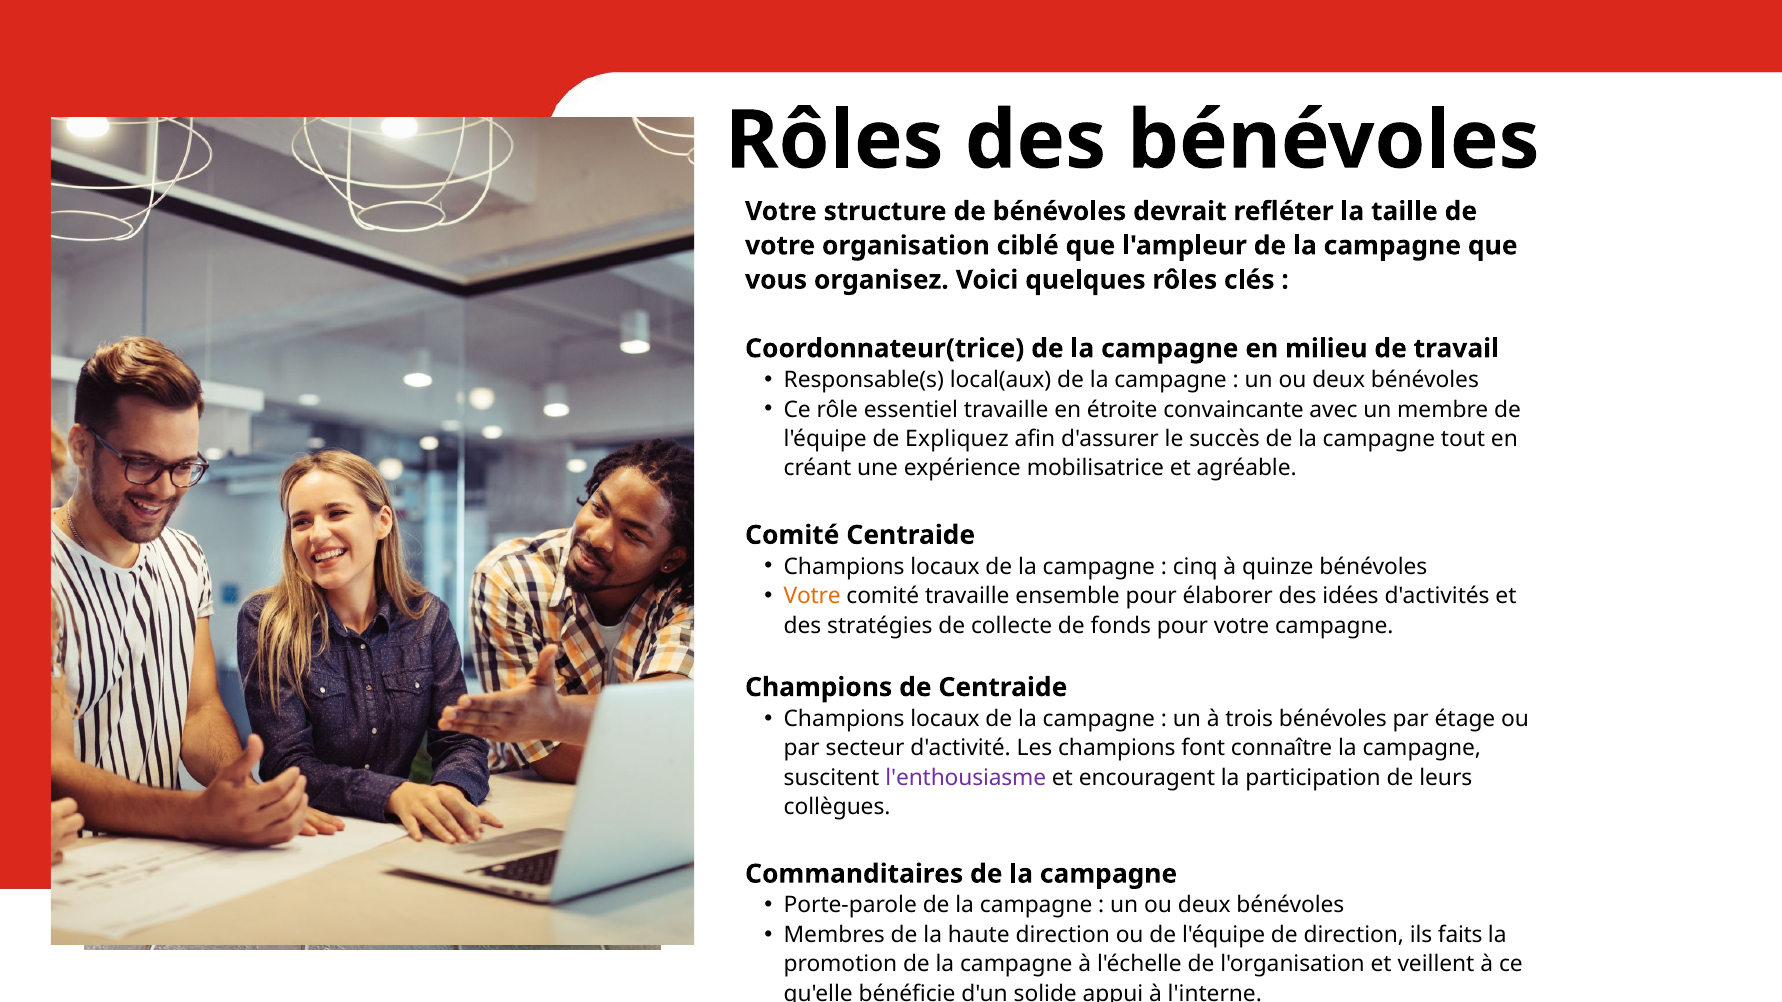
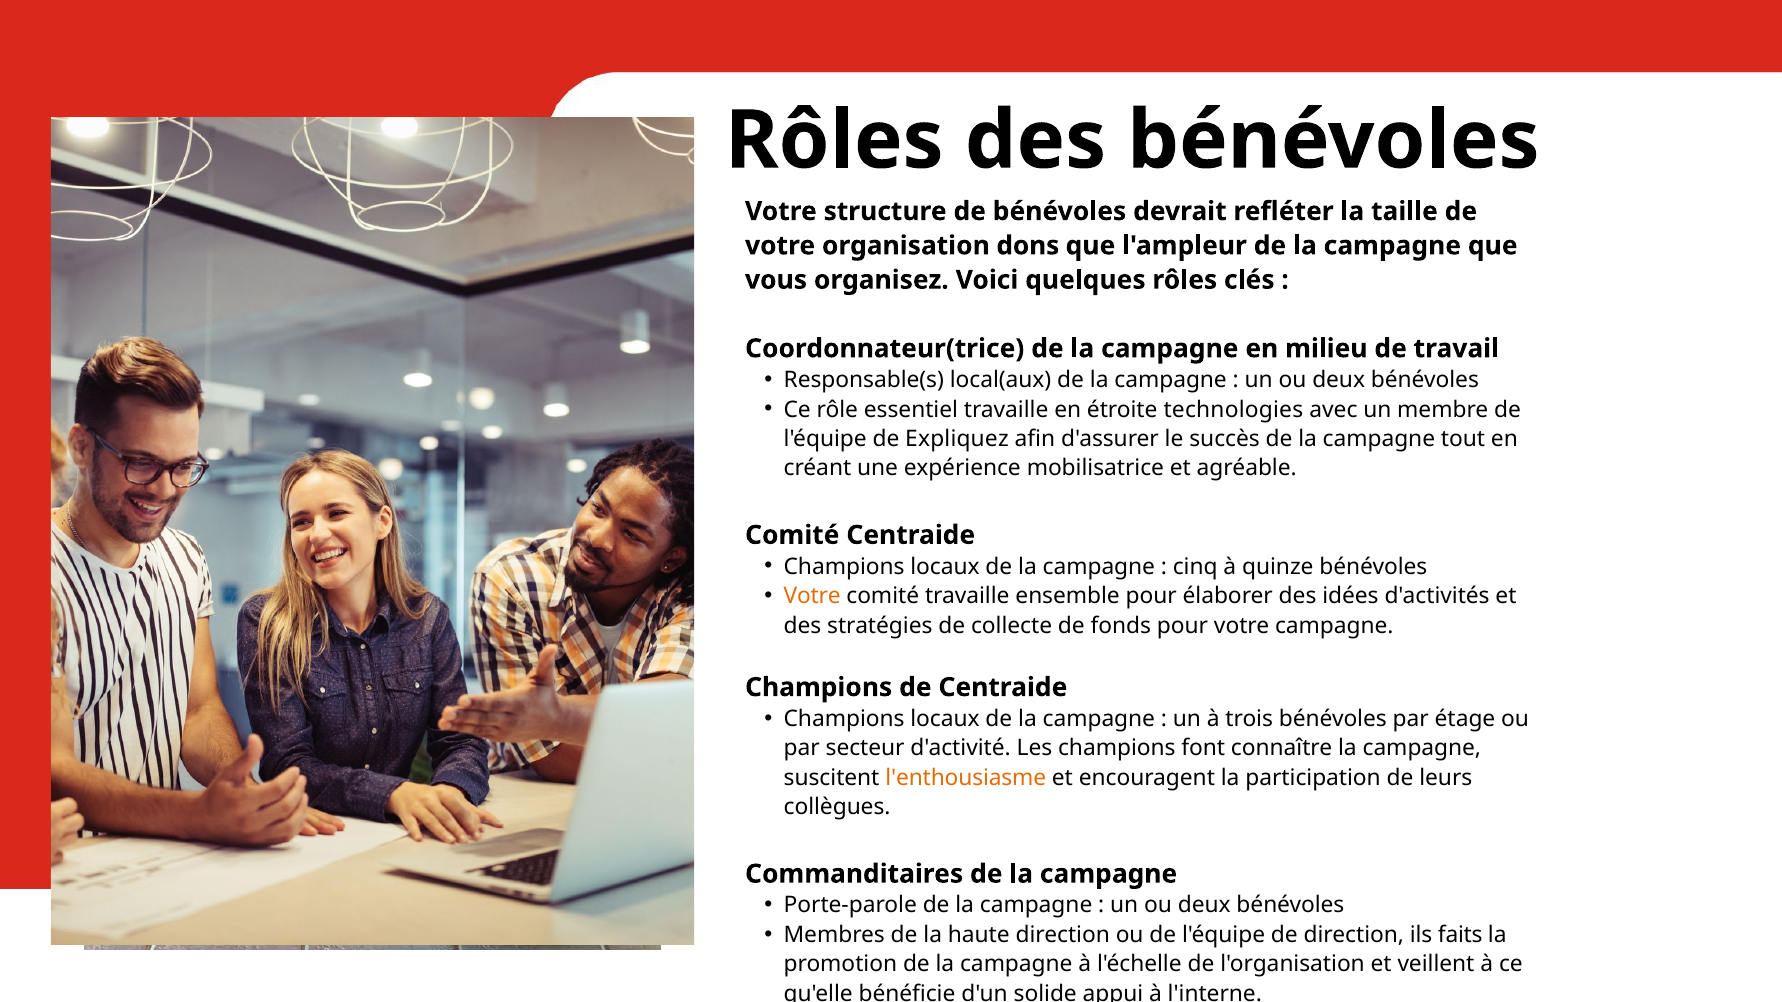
ciblé: ciblé -> dons
convaincante: convaincante -> technologies
l'enthousiasme colour: purple -> orange
